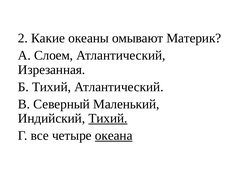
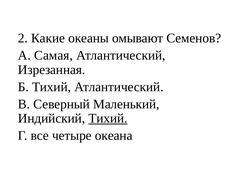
Материк: Материк -> Семенов
Слоем: Слоем -> Самая
океана underline: present -> none
